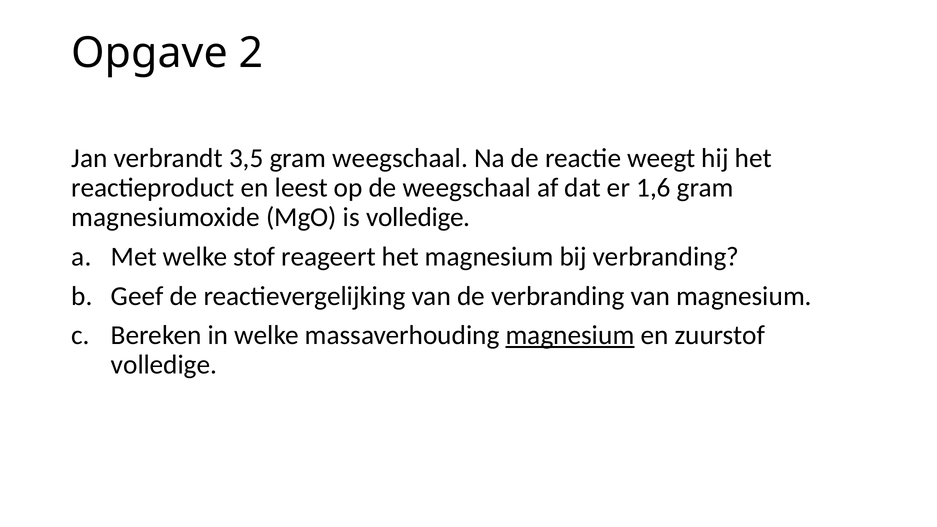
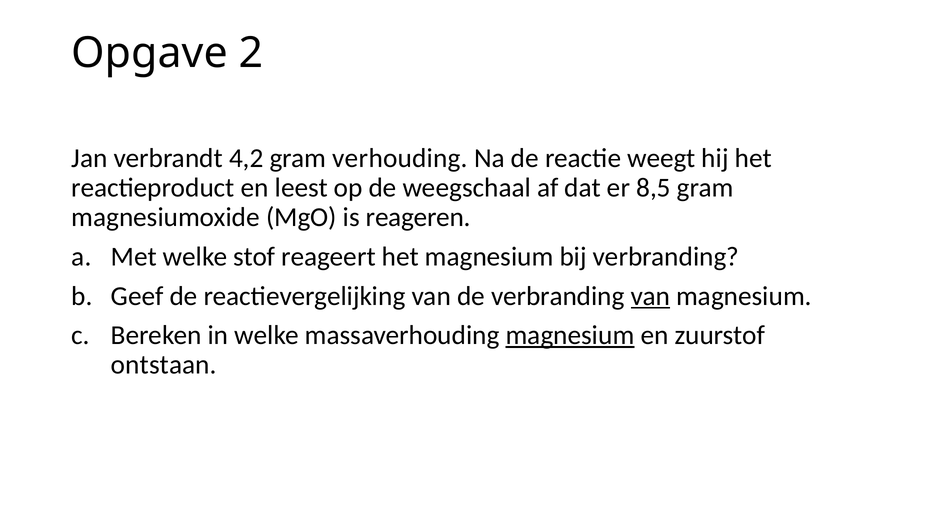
3,5: 3,5 -> 4,2
gram weegschaal: weegschaal -> verhouding
1,6: 1,6 -> 8,5
is volledige: volledige -> reageren
van at (651, 296) underline: none -> present
volledige at (164, 365): volledige -> ontstaan
